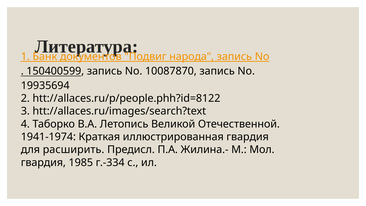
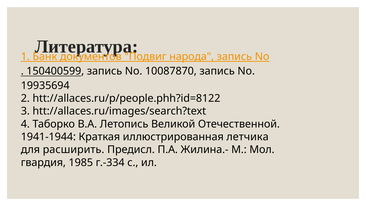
1941-1974: 1941-1974 -> 1941-1944
иллюстрированная гвардия: гвардия -> летчика
